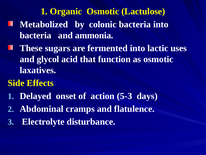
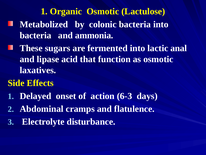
uses: uses -> anal
glycol: glycol -> lipase
5-3: 5-3 -> 6-3
